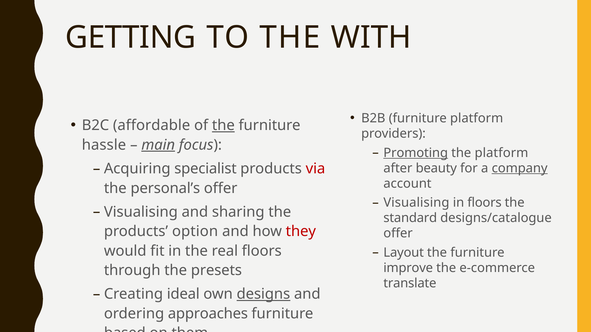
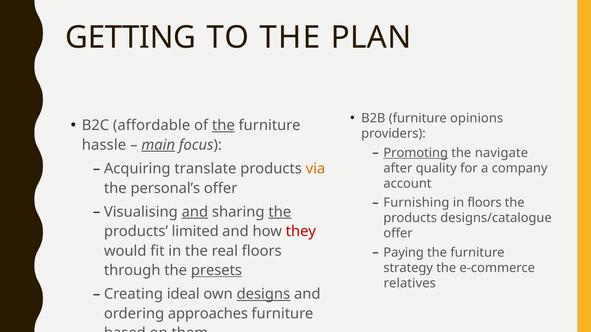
WITH: WITH -> PLAN
furniture platform: platform -> opinions
the platform: platform -> navigate
specialist: specialist -> translate
via colour: red -> orange
beauty: beauty -> quality
company underline: present -> none
Visualising at (416, 203): Visualising -> Furnishing
and at (195, 212) underline: none -> present
the at (280, 212) underline: none -> present
standard at (410, 218): standard -> products
option: option -> limited
Layout: Layout -> Paying
improve: improve -> strategy
presets underline: none -> present
translate: translate -> relatives
